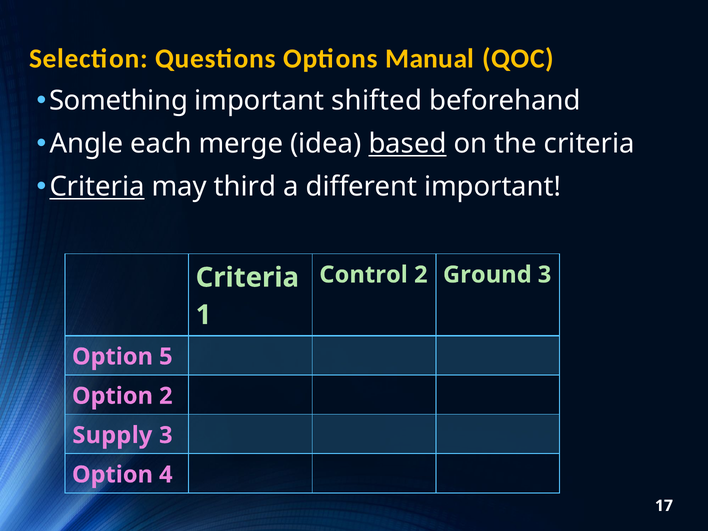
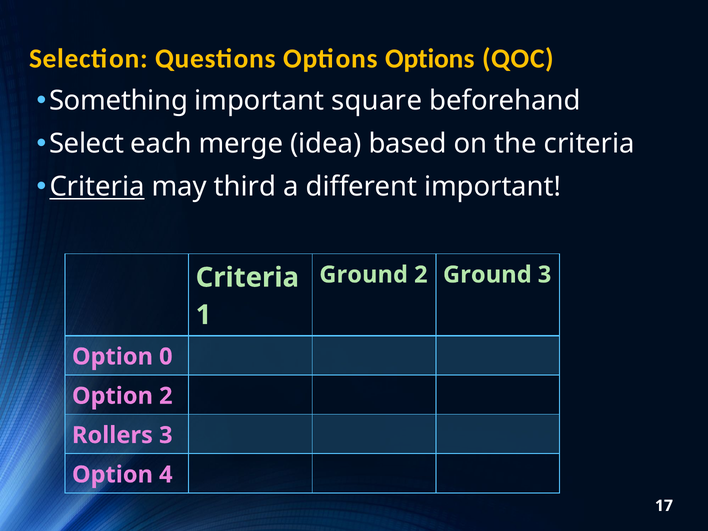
Options Manual: Manual -> Options
shifted: shifted -> square
Angle: Angle -> Select
based underline: present -> none
Control at (364, 275): Control -> Ground
5: 5 -> 0
Supply: Supply -> Rollers
